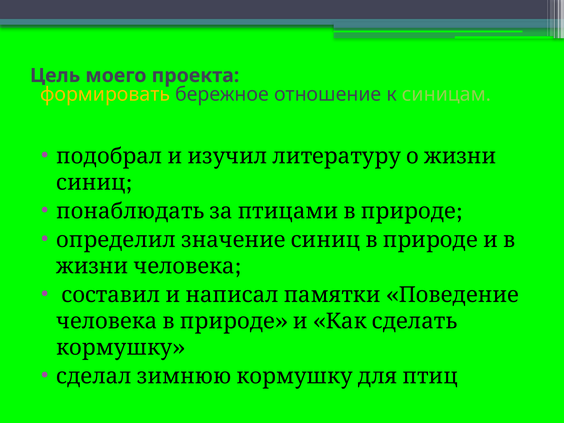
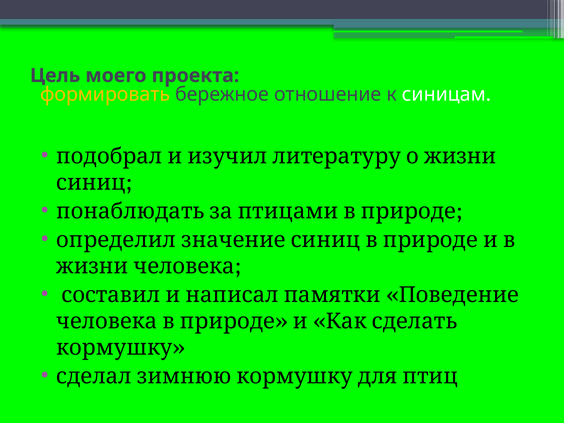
синицам colour: light green -> white
